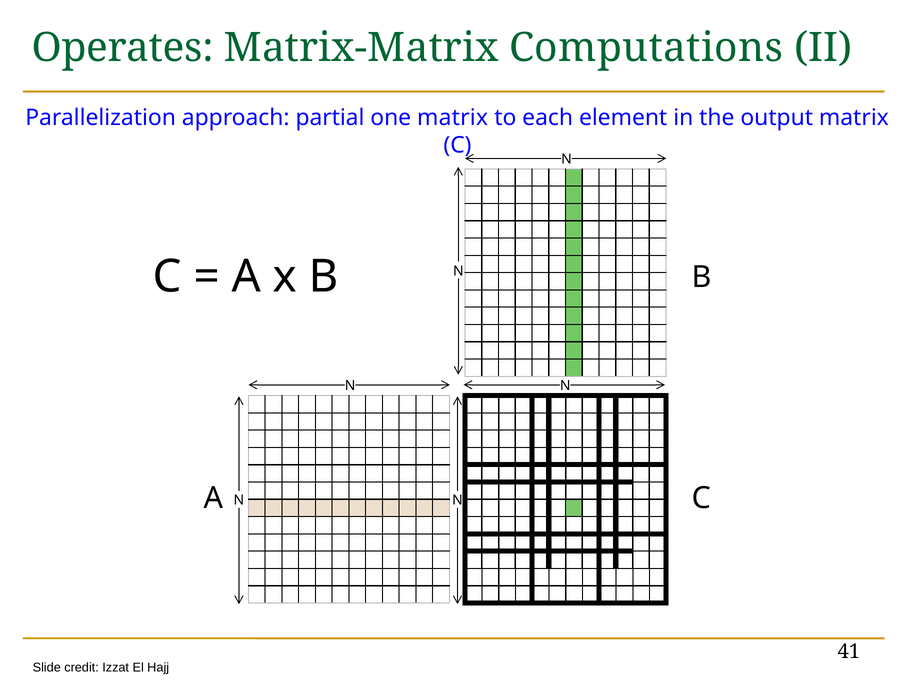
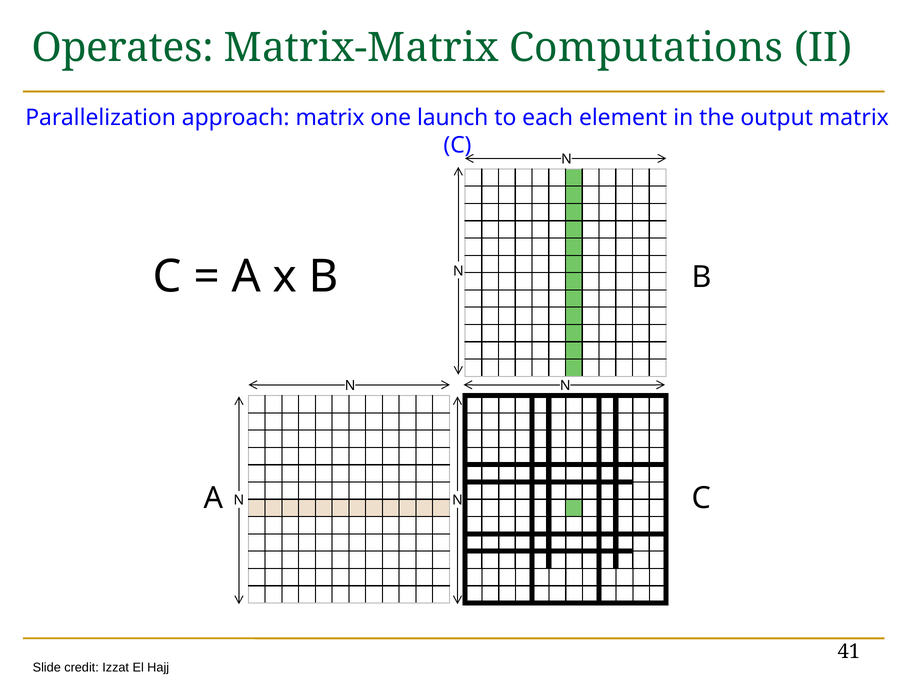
approach partial: partial -> matrix
one matrix: matrix -> launch
